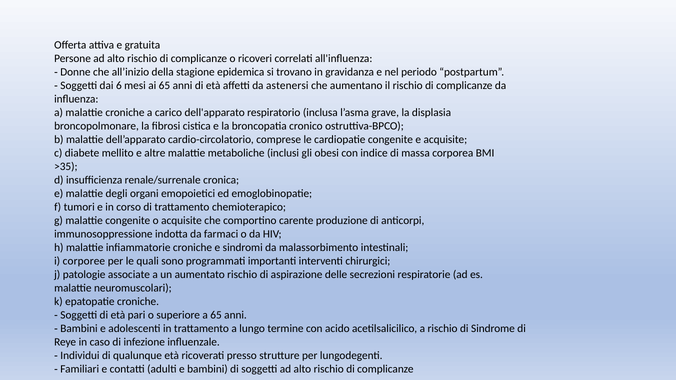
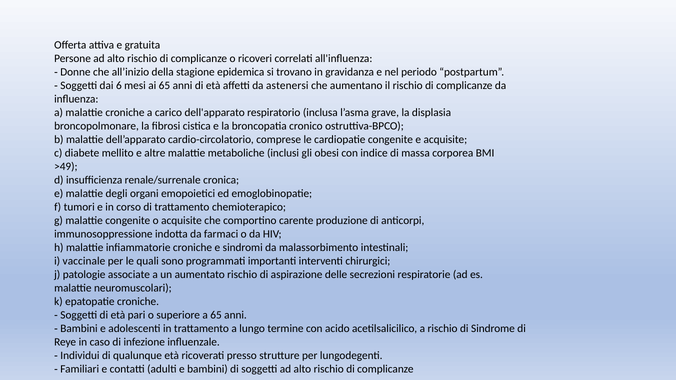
>35: >35 -> >49
corporee: corporee -> vaccinale
